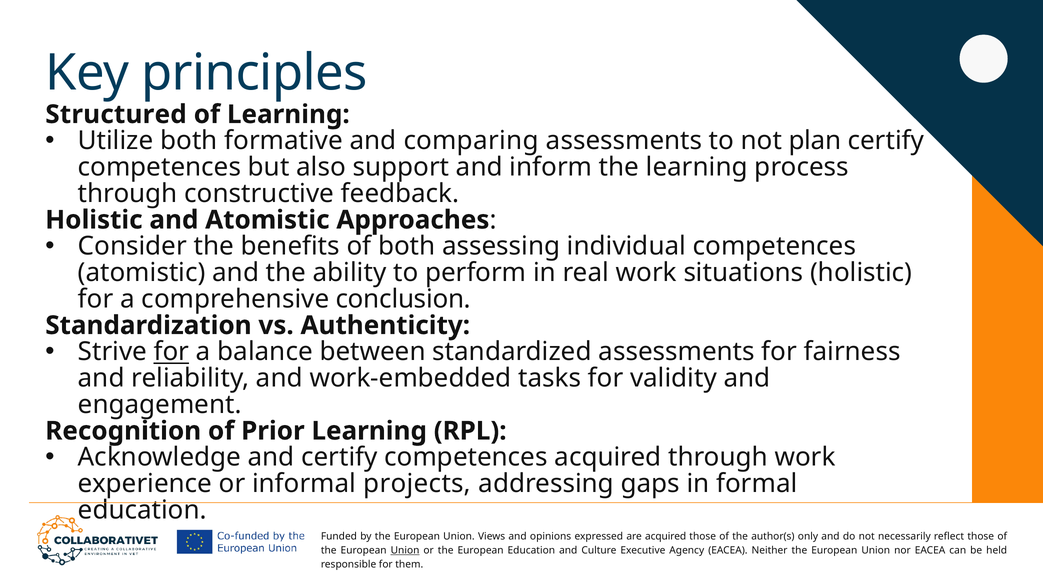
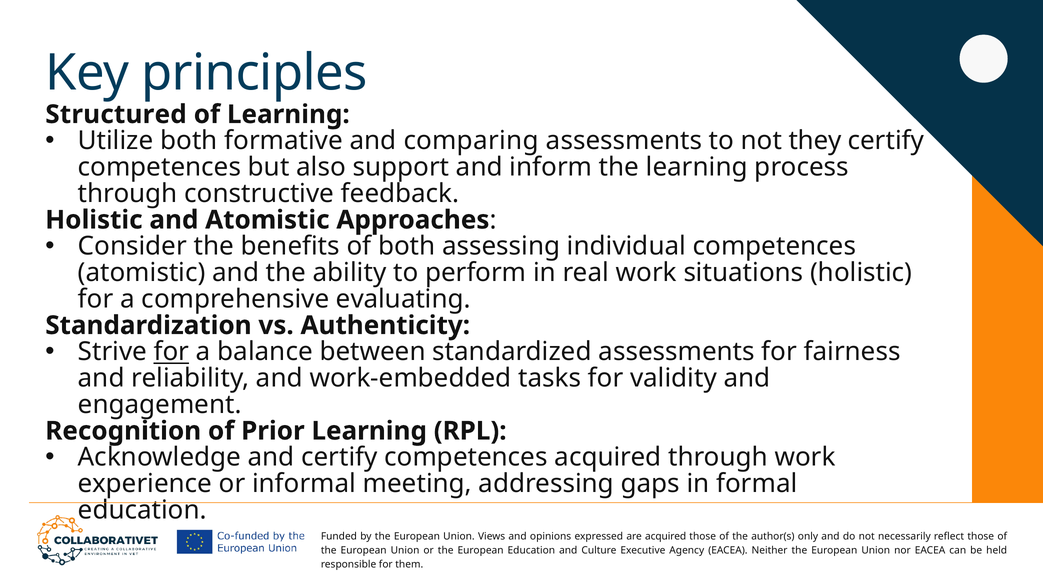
plan: plan -> they
conclusion: conclusion -> evaluating
projects: projects -> meeting
Union at (405, 550) underline: present -> none
